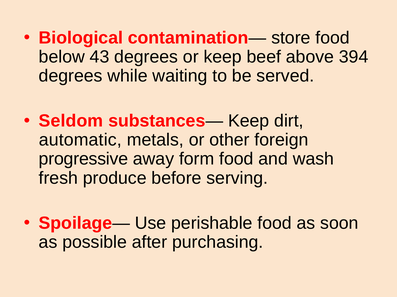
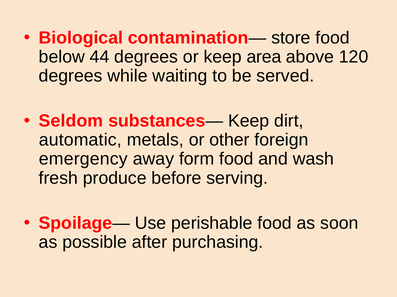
43: 43 -> 44
beef: beef -> area
394: 394 -> 120
progressive: progressive -> emergency
